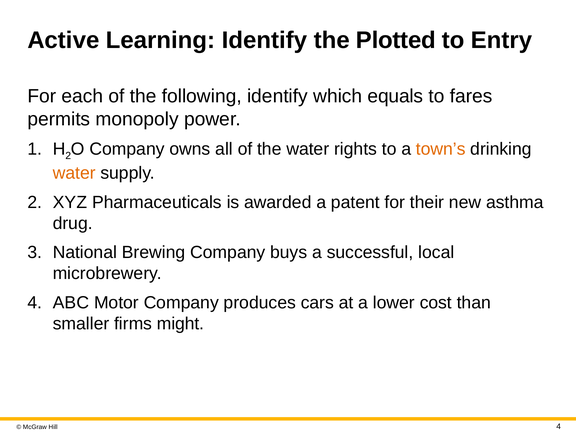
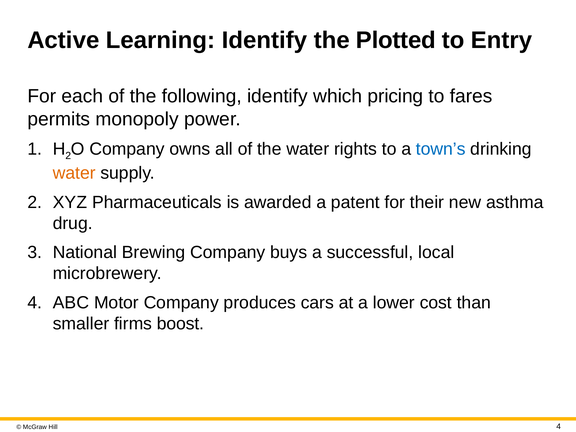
equals: equals -> pricing
town’s colour: orange -> blue
might: might -> boost
